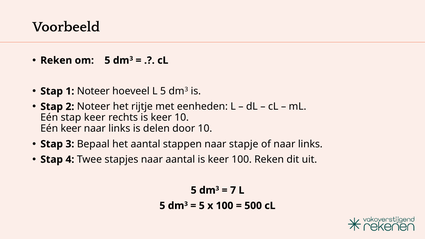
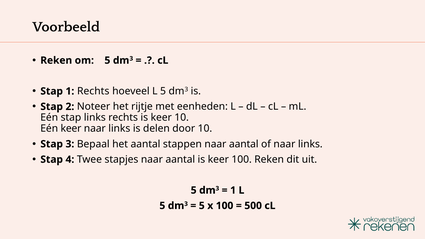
1 Noteer: Noteer -> Rechts
stap keer: keer -> links
stappen naar stapje: stapje -> aantal
7 at (233, 190): 7 -> 1
